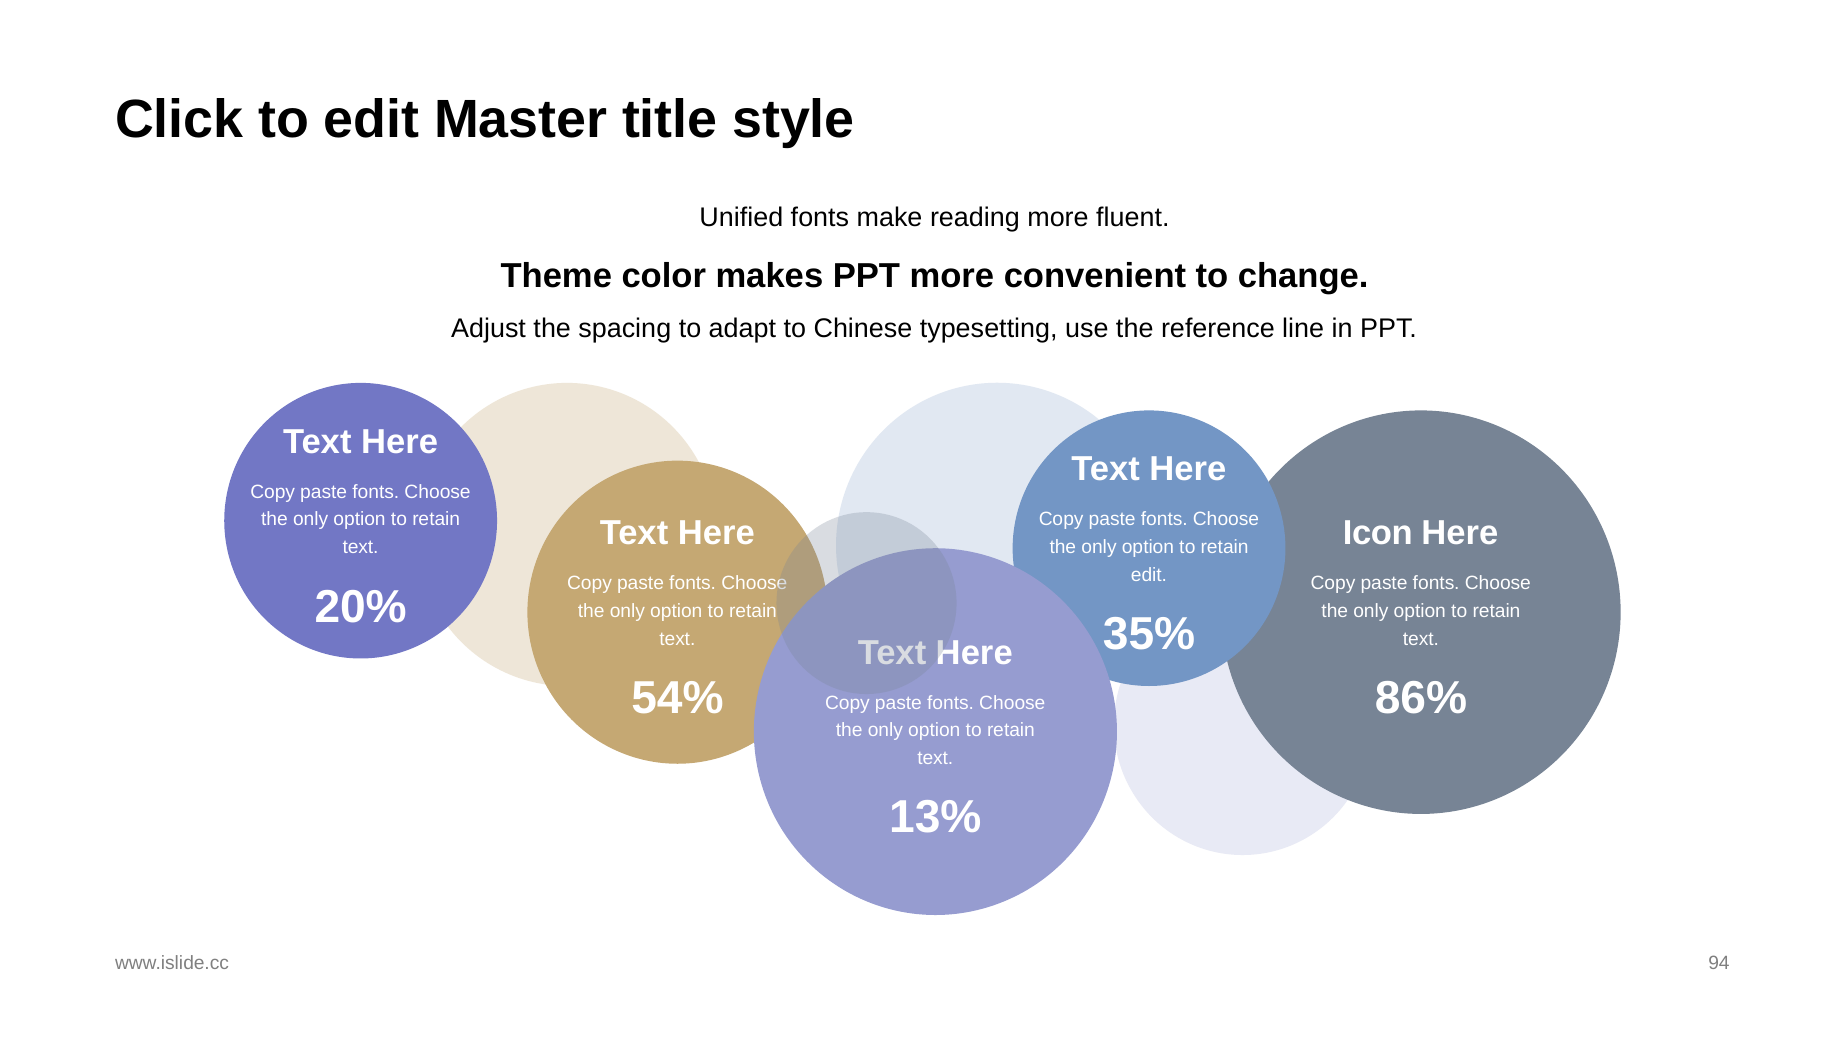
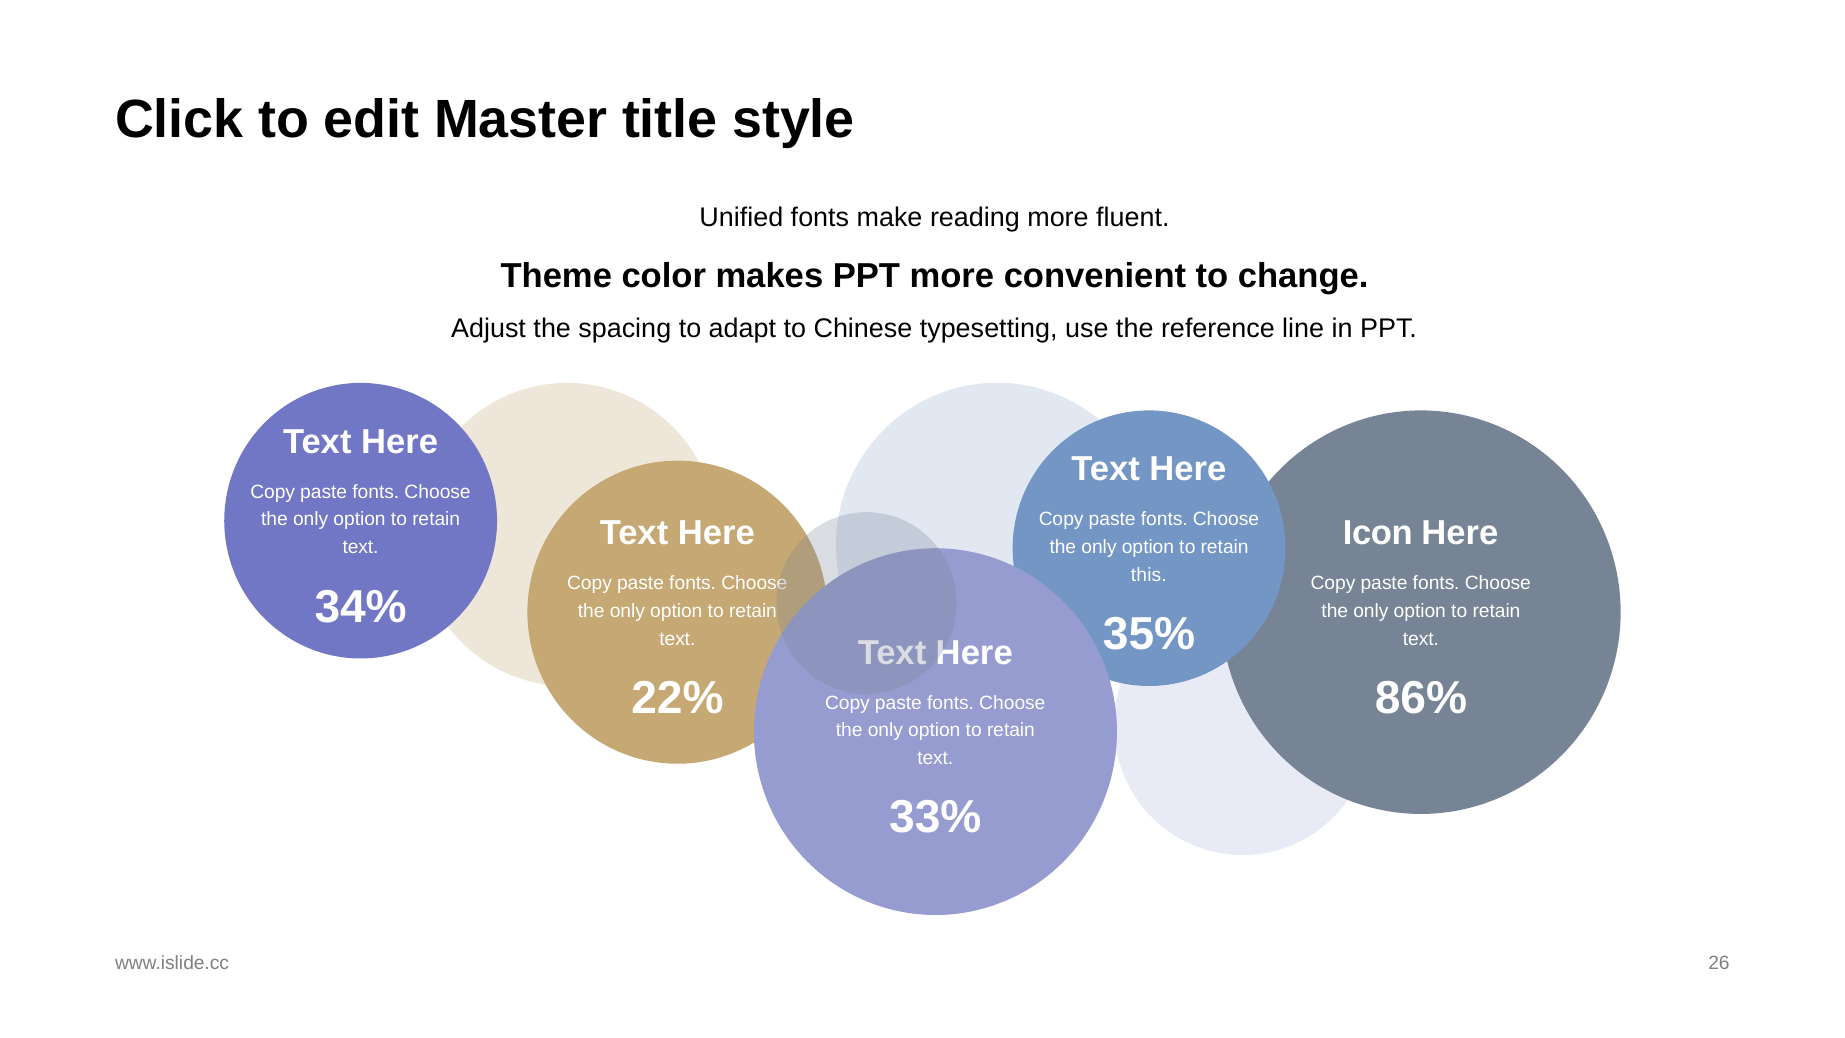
edit at (1149, 575): edit -> this
20%: 20% -> 34%
54%: 54% -> 22%
13%: 13% -> 33%
94: 94 -> 26
